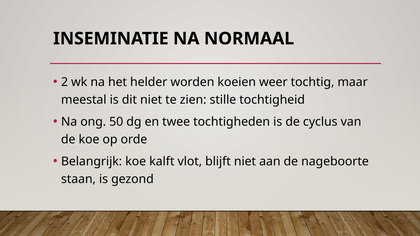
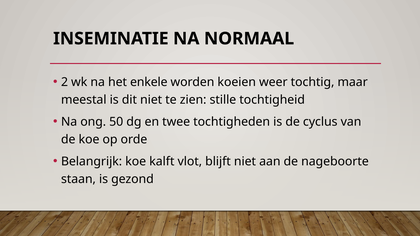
helder: helder -> enkele
